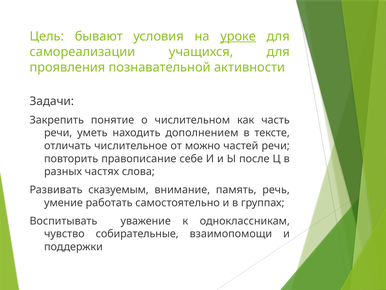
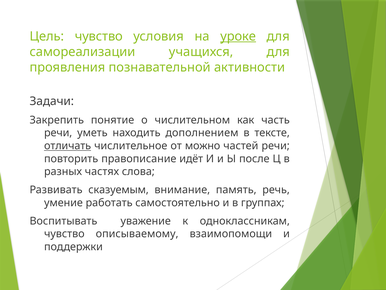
Цель бывают: бывают -> чувство
отличать underline: none -> present
себе: себе -> идёт
собирательные: собирательные -> описываемому
